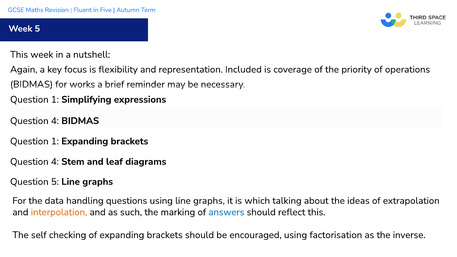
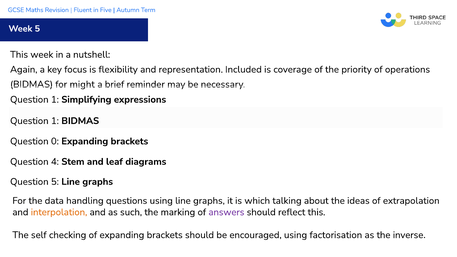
works: works -> might
4 at (55, 121): 4 -> 1
1 at (55, 141): 1 -> 0
answers colour: blue -> purple
